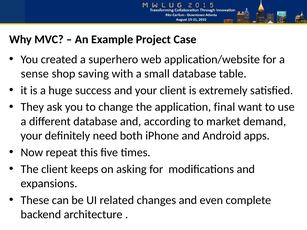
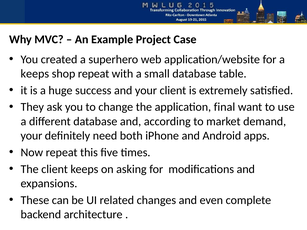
sense at (35, 74): sense -> keeps
shop saving: saving -> repeat
